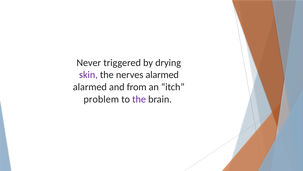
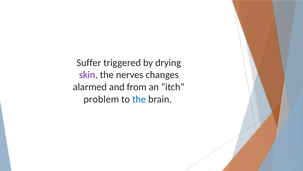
Never: Never -> Suffer
nerves alarmed: alarmed -> changes
the at (139, 99) colour: purple -> blue
